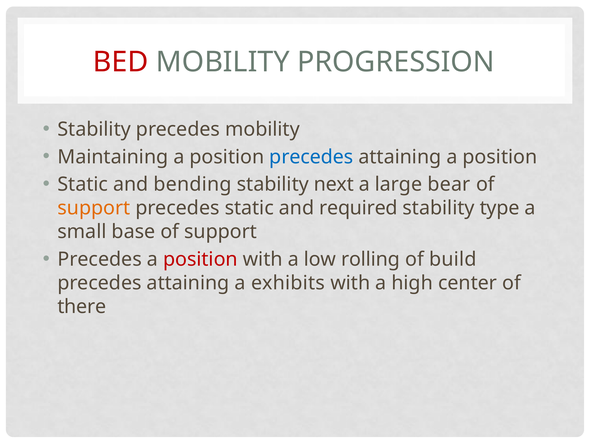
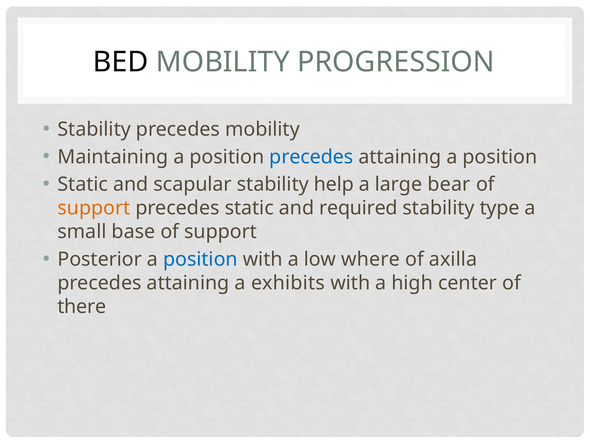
BED colour: red -> black
bending: bending -> scapular
next: next -> help
Precedes at (100, 259): Precedes -> Posterior
position at (200, 259) colour: red -> blue
rolling: rolling -> where
build: build -> axilla
